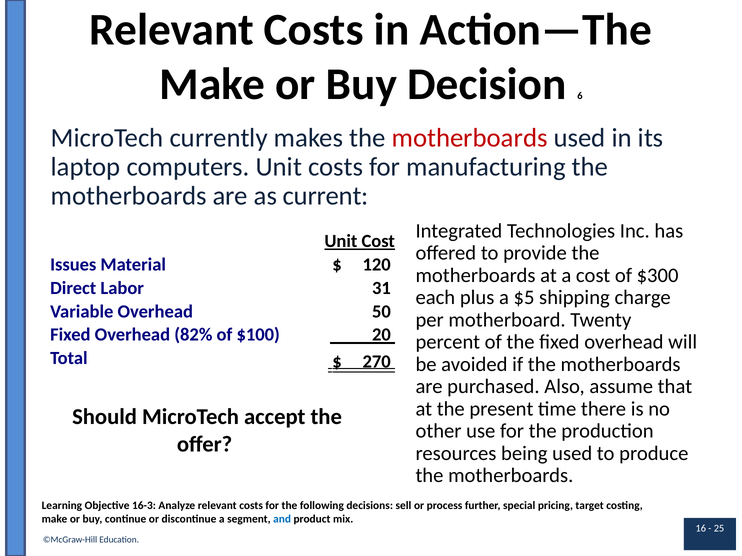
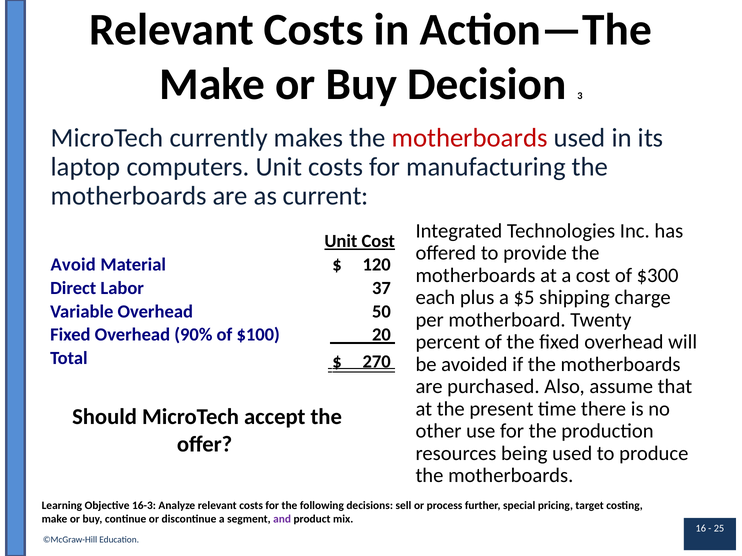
6: 6 -> 3
Issues: Issues -> Avoid
31: 31 -> 37
82%: 82% -> 90%
and colour: blue -> purple
